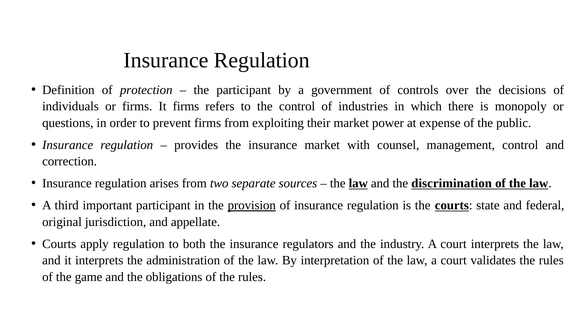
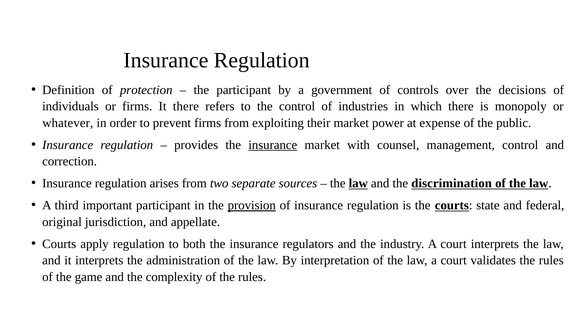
It firms: firms -> there
questions: questions -> whatever
insurance at (273, 145) underline: none -> present
obligations: obligations -> complexity
